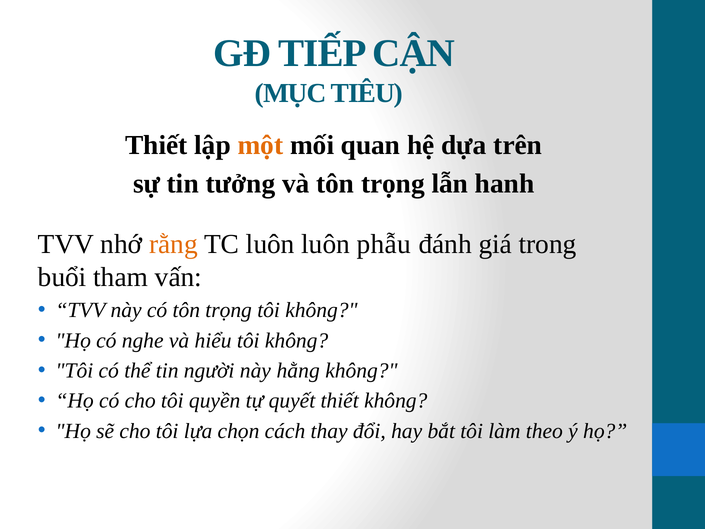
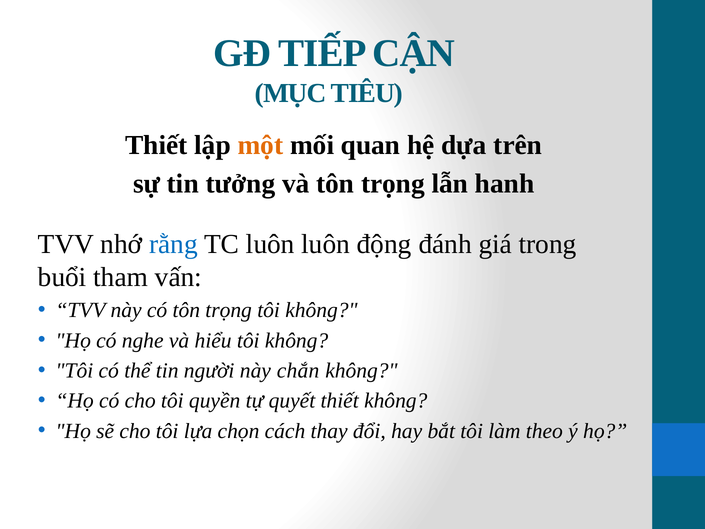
rằng colour: orange -> blue
phẫu: phẫu -> động
hằng: hằng -> chắn
